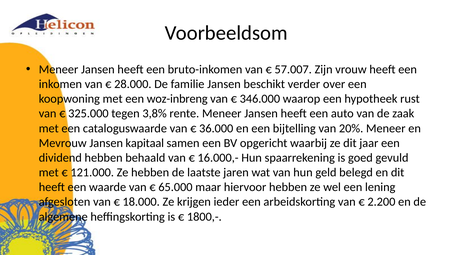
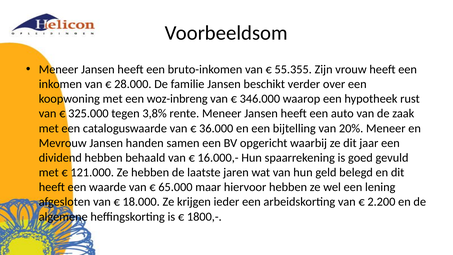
57.007: 57.007 -> 55.355
kapitaal: kapitaal -> handen
